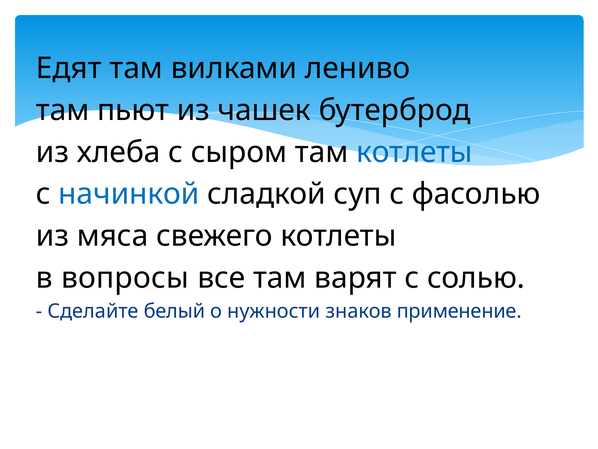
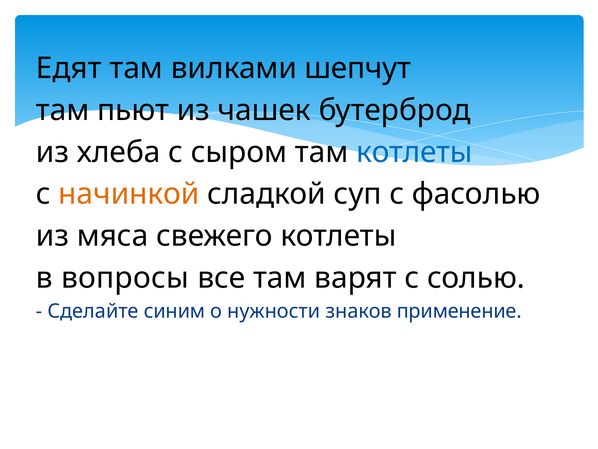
лениво: лениво -> шепчут
начинкой colour: blue -> orange
белый: белый -> синим
